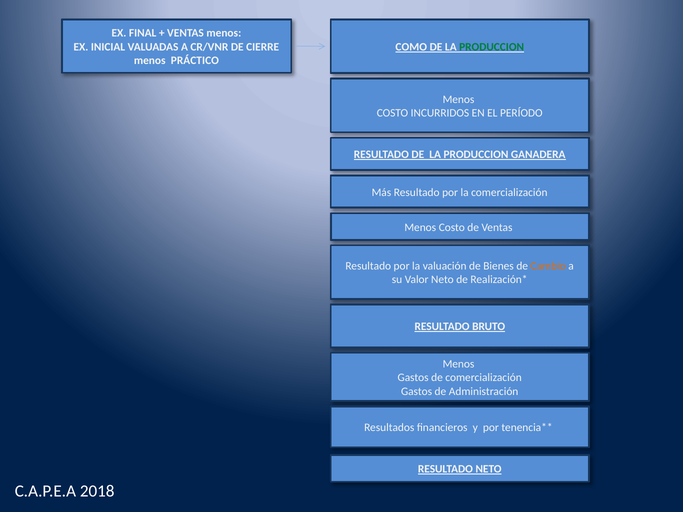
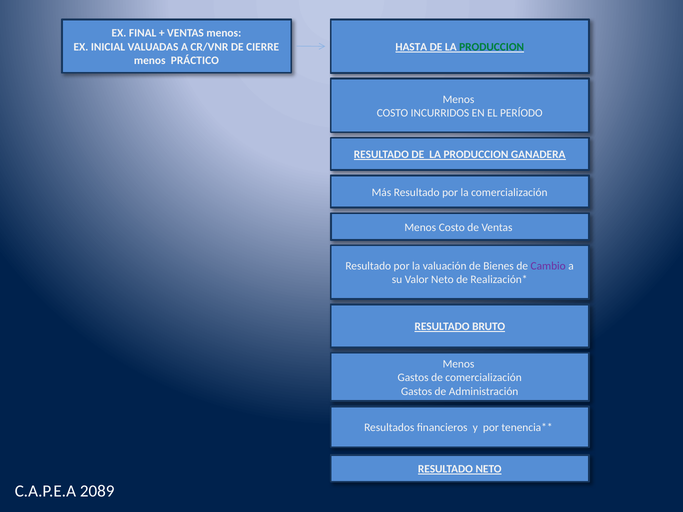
COMO: COMO -> HASTA
Cambio colour: orange -> purple
2018: 2018 -> 2089
